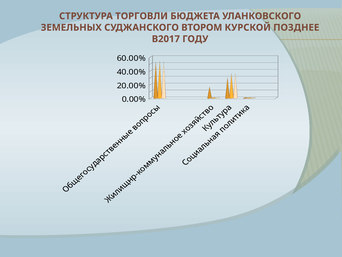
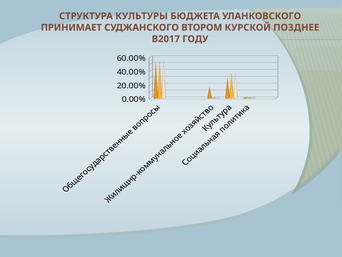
ТОРГОВЛИ: ТОРГОВЛИ -> КУЛЬТУРЫ
ЗЕМЕЛЬНЫХ: ЗЕМЕЛЬНЫХ -> ПРИНИМАЕТ
